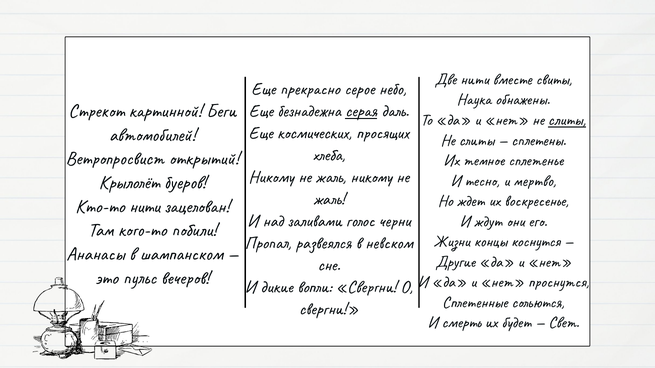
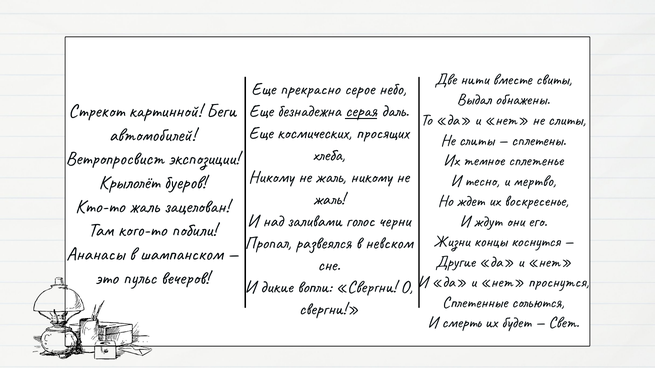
Наука: Наука -> Выдал
слиты at (567, 120) underline: present -> none
открытий: открытий -> экспозиции
Кто-то нити: нити -> жаль
